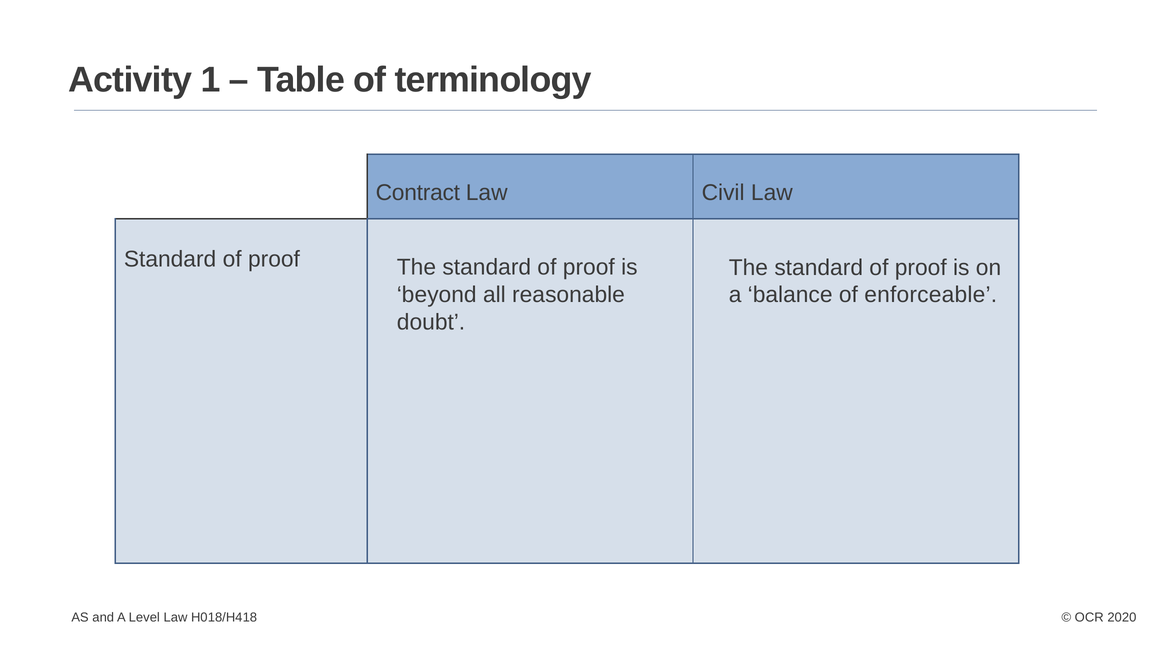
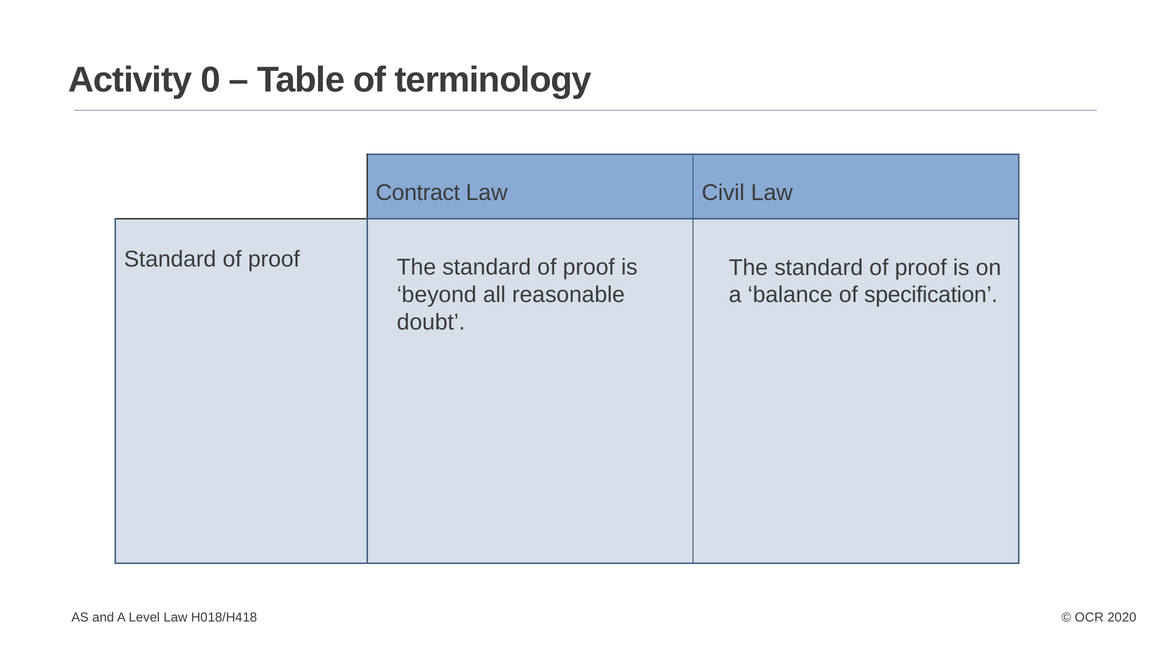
1: 1 -> 0
enforceable: enforceable -> specification
